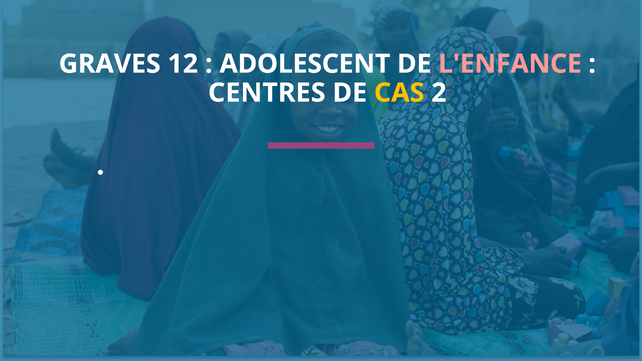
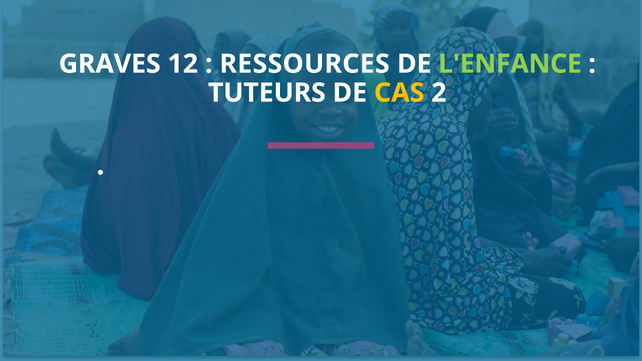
ADOLESCENT: ADOLESCENT -> RESSOURCES
L'ENFANCE colour: pink -> light green
CENTRES: CENTRES -> TUTEURS
